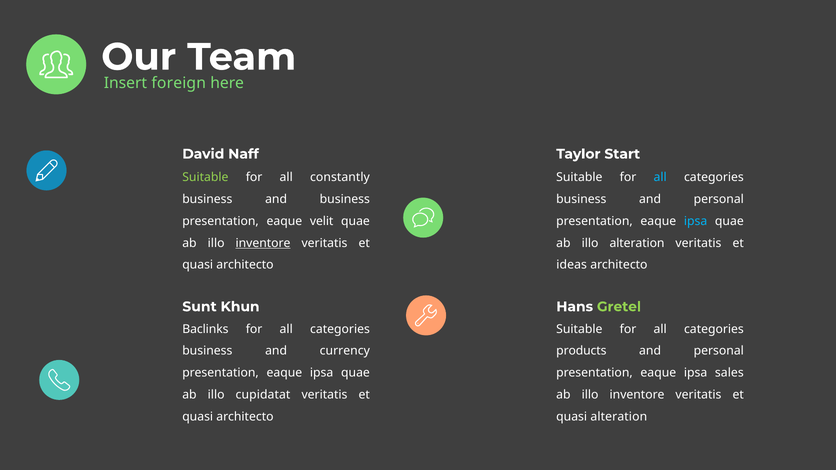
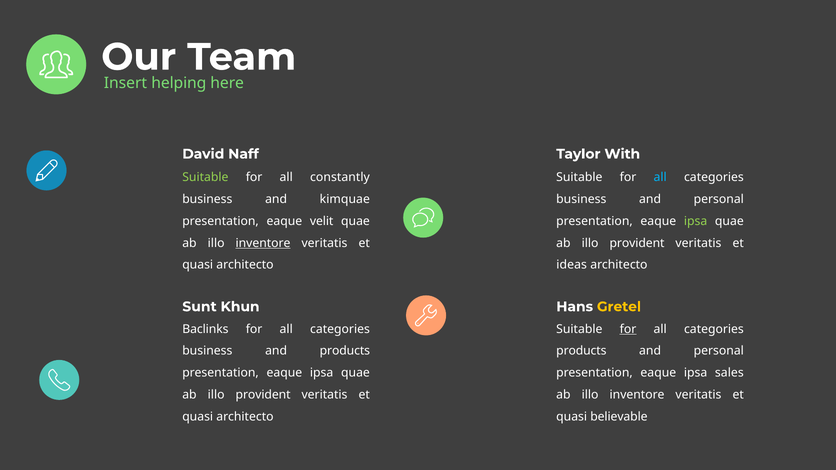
foreign: foreign -> helping
Start: Start -> With
and business: business -> kimquae
ipsa at (696, 221) colour: light blue -> light green
alteration at (637, 243): alteration -> provident
Gretel colour: light green -> yellow
for at (628, 329) underline: none -> present
and currency: currency -> products
cupidatat at (263, 395): cupidatat -> provident
quasi alteration: alteration -> believable
